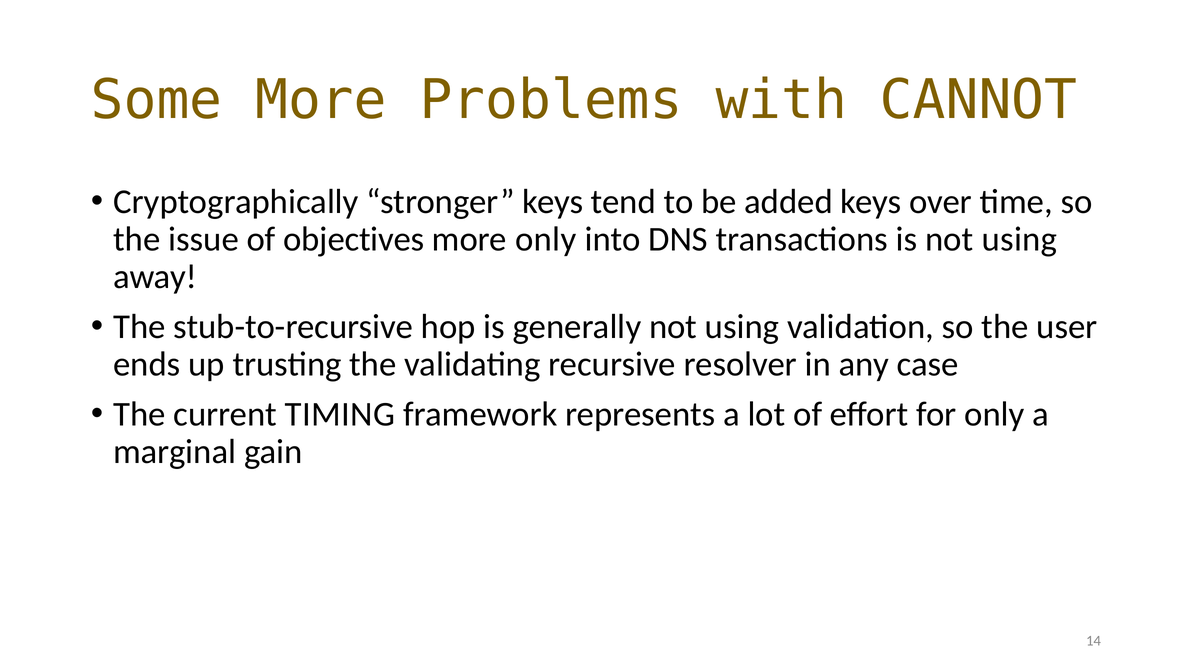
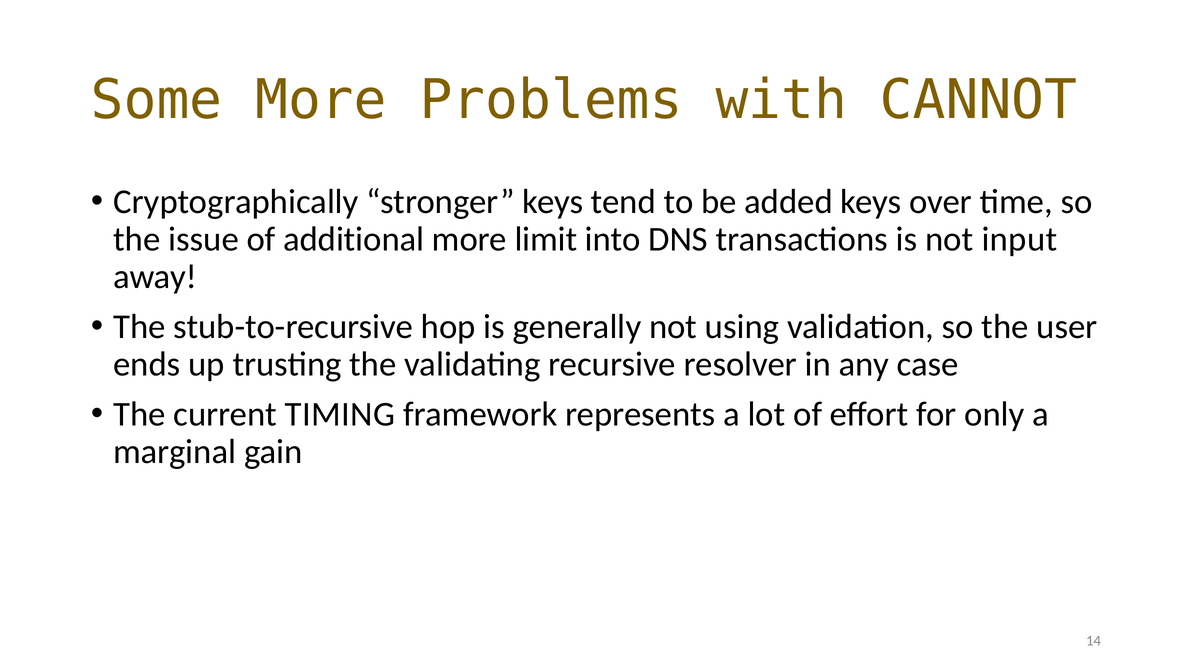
objectives: objectives -> additional
more only: only -> limit
is not using: using -> input
